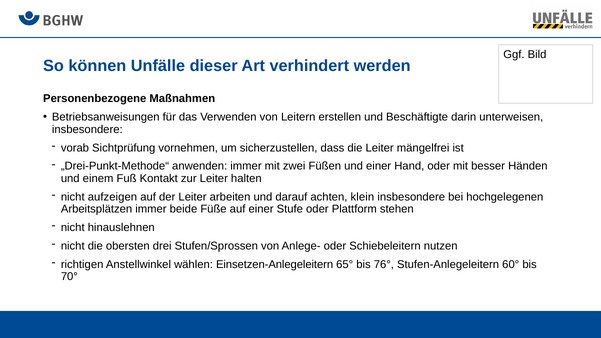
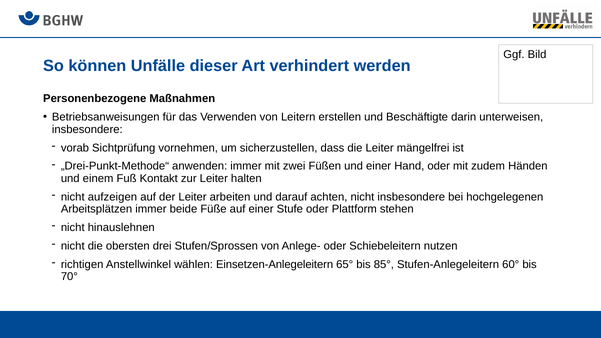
besser: besser -> zudem
achten klein: klein -> nicht
76°: 76° -> 85°
